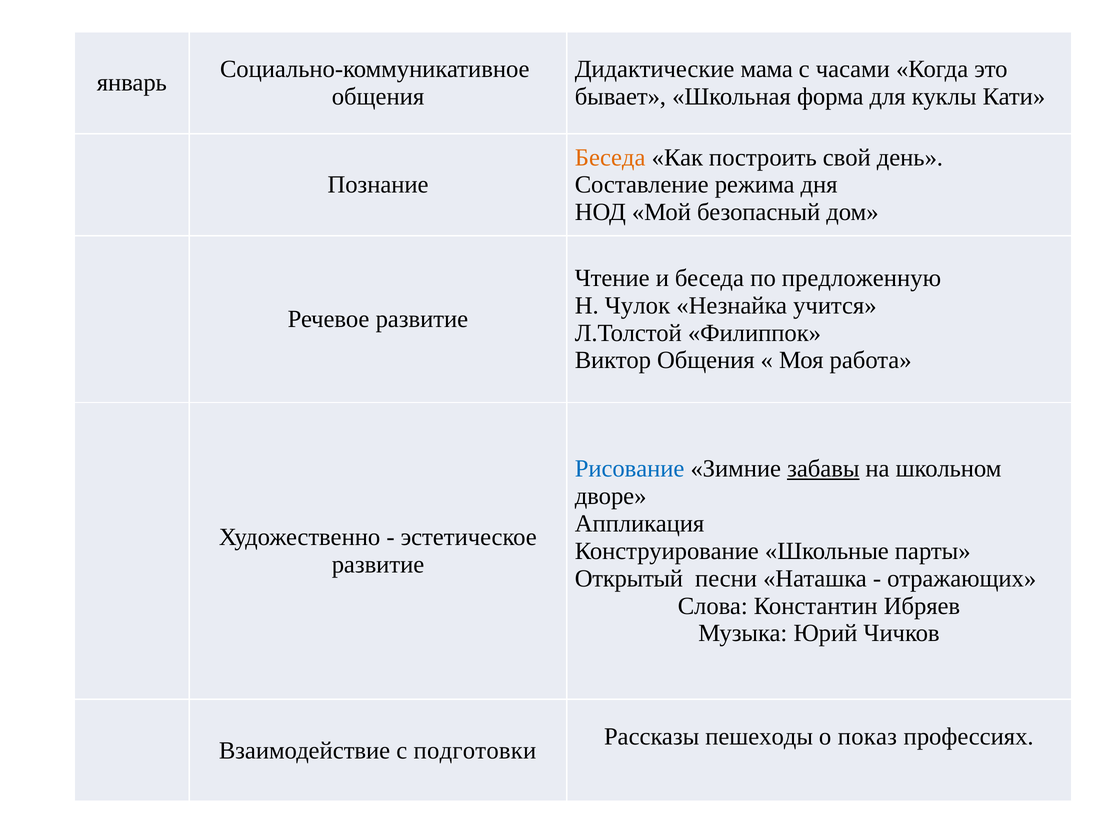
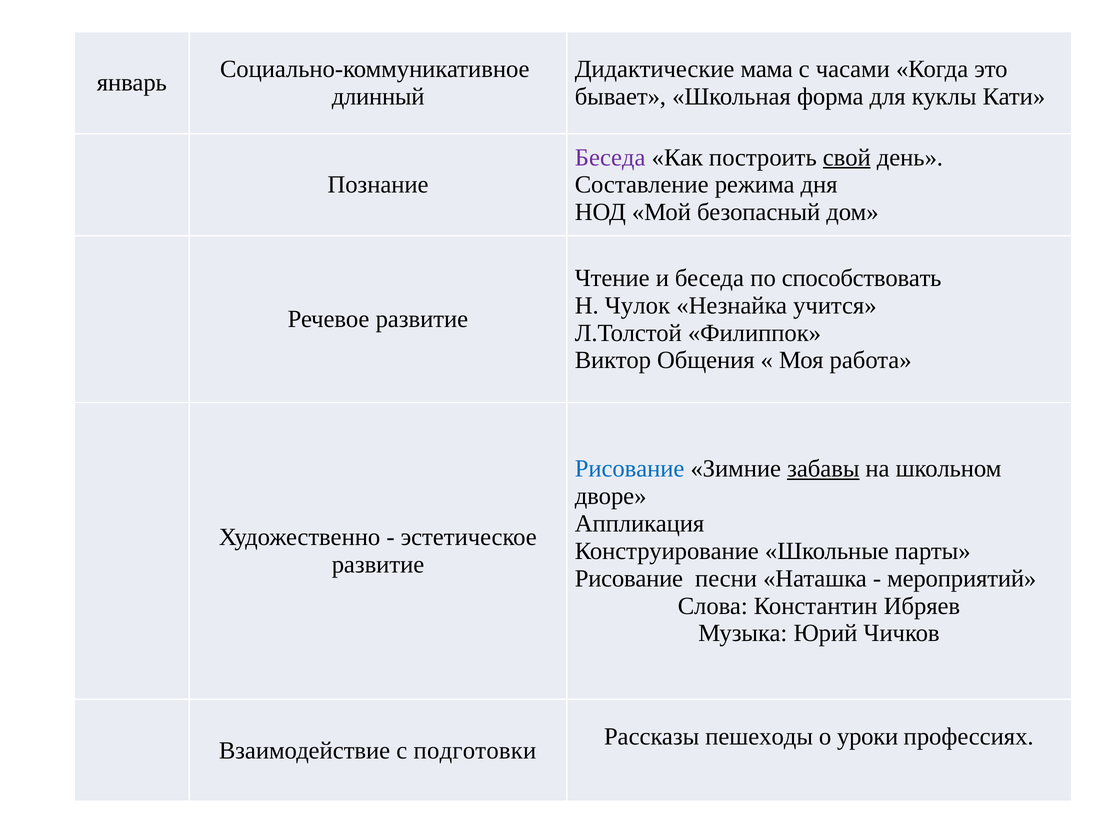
общения at (378, 97): общения -> длинный
Беседа at (610, 157) colour: orange -> purple
свой underline: none -> present
предложенную: предложенную -> способствовать
Открытый at (629, 579): Открытый -> Рисование
отражающих: отражающих -> мероприятий
показ: показ -> уроки
